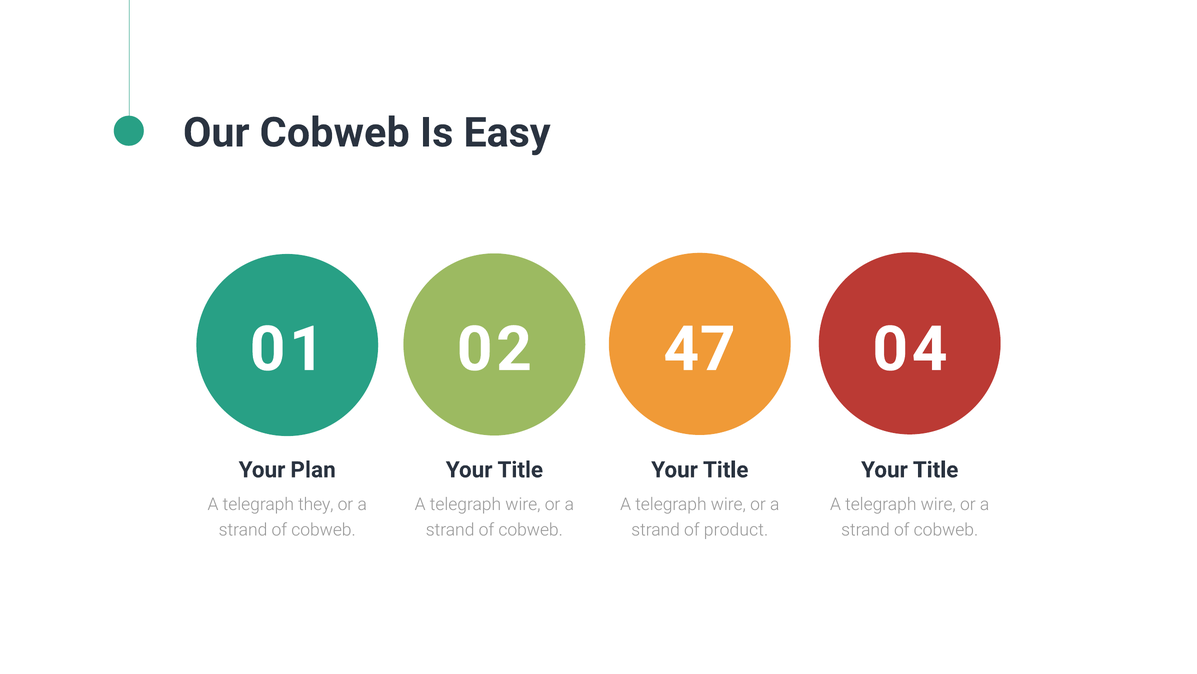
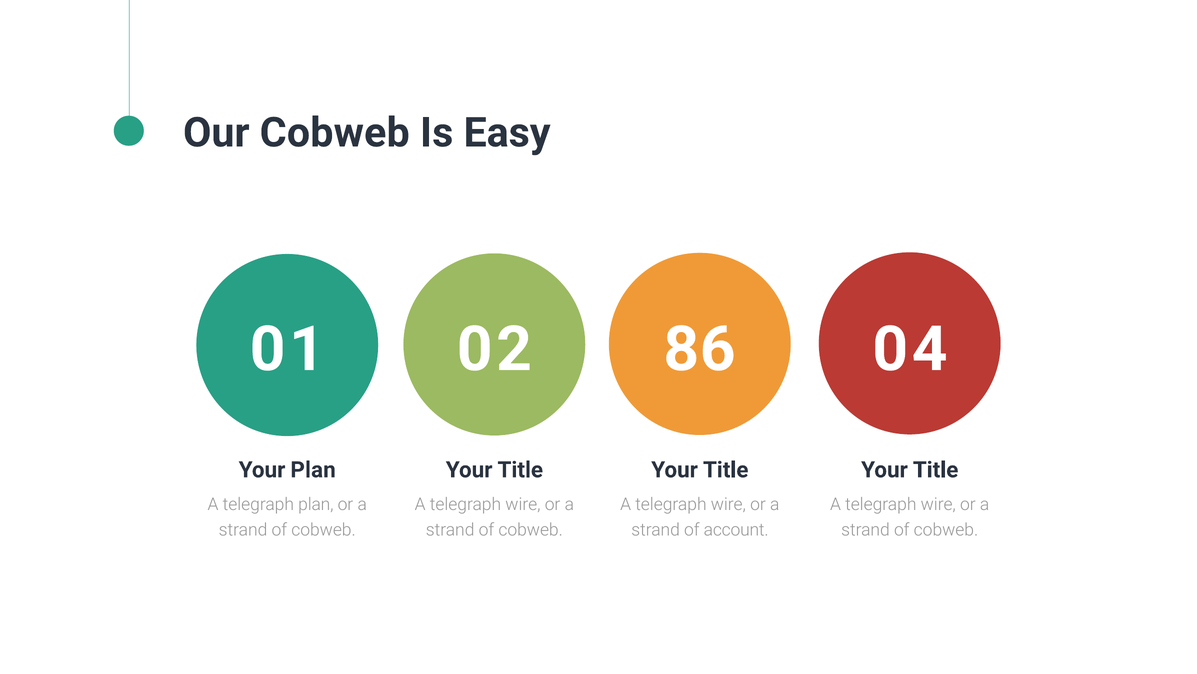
47: 47 -> 86
telegraph they: they -> plan
product: product -> account
